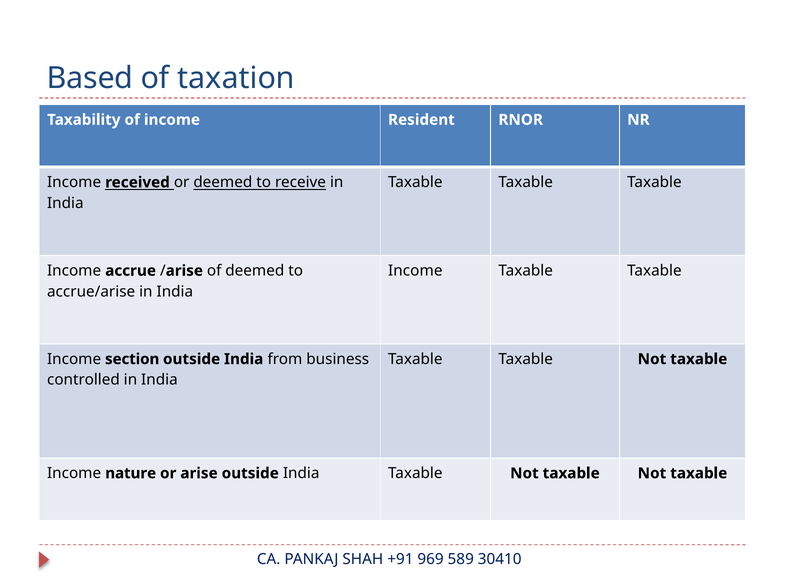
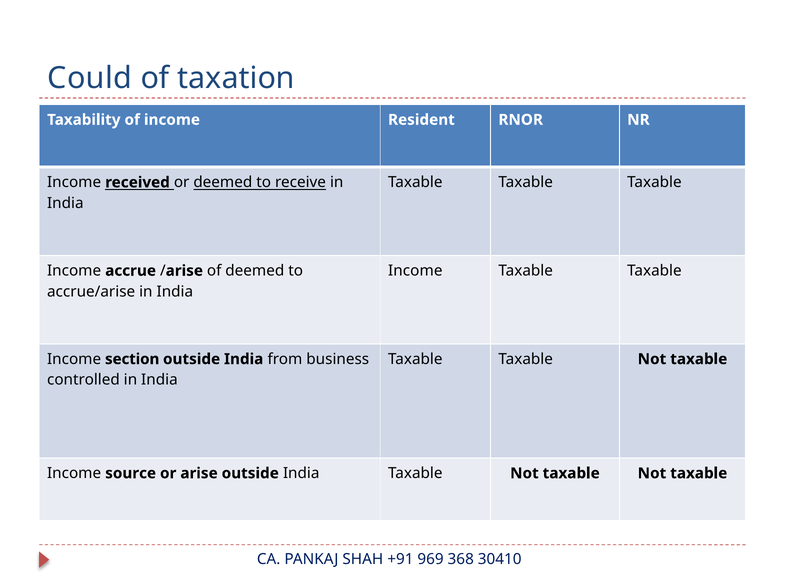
Based: Based -> Could
nature: nature -> source
589: 589 -> 368
